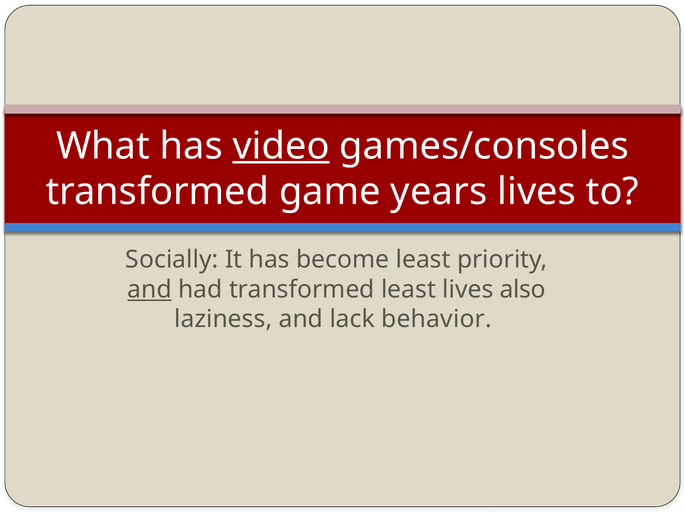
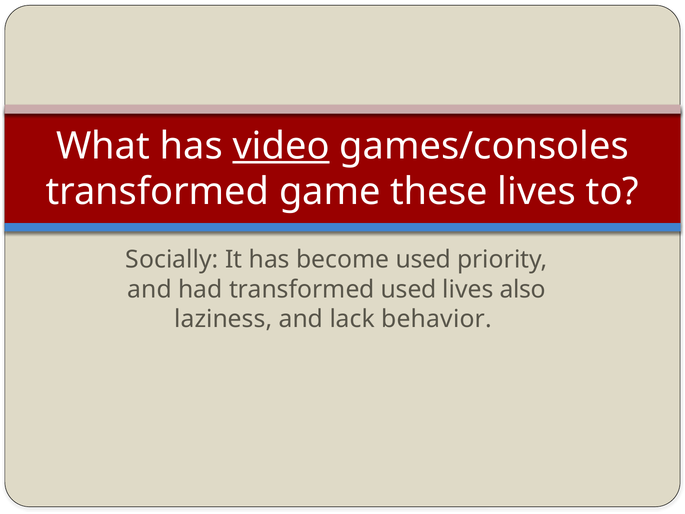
years: years -> these
become least: least -> used
and at (150, 289) underline: present -> none
transformed least: least -> used
